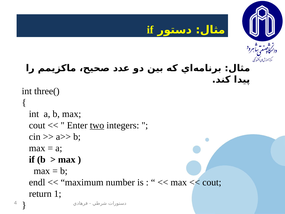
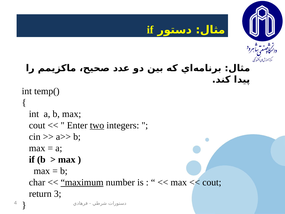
three(: three( -> temp(
endl: endl -> char
maximum underline: none -> present
1: 1 -> 3
